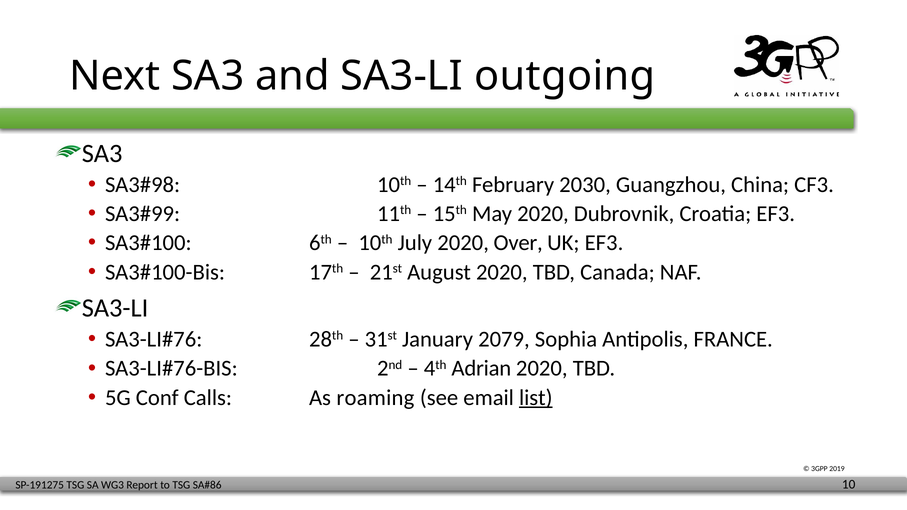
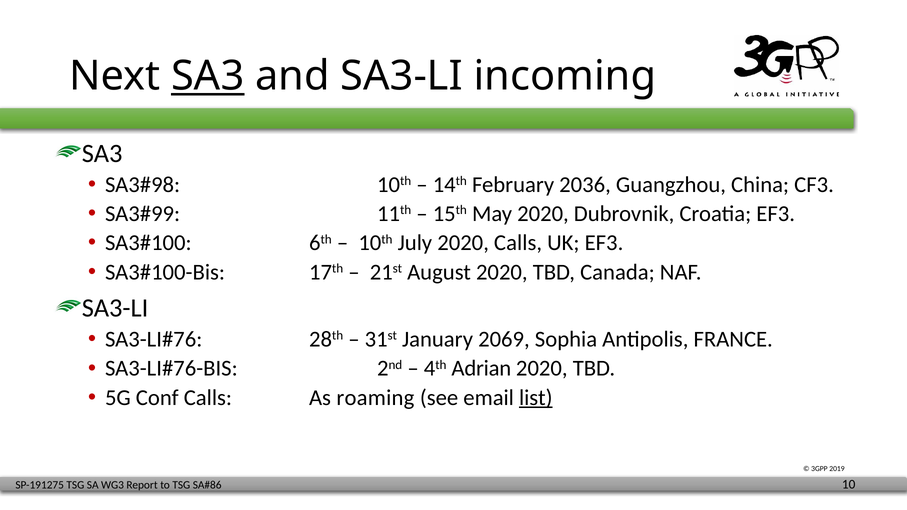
SA3 at (208, 76) underline: none -> present
outgoing: outgoing -> incoming
2030: 2030 -> 2036
2020 Over: Over -> Calls
2079: 2079 -> 2069
